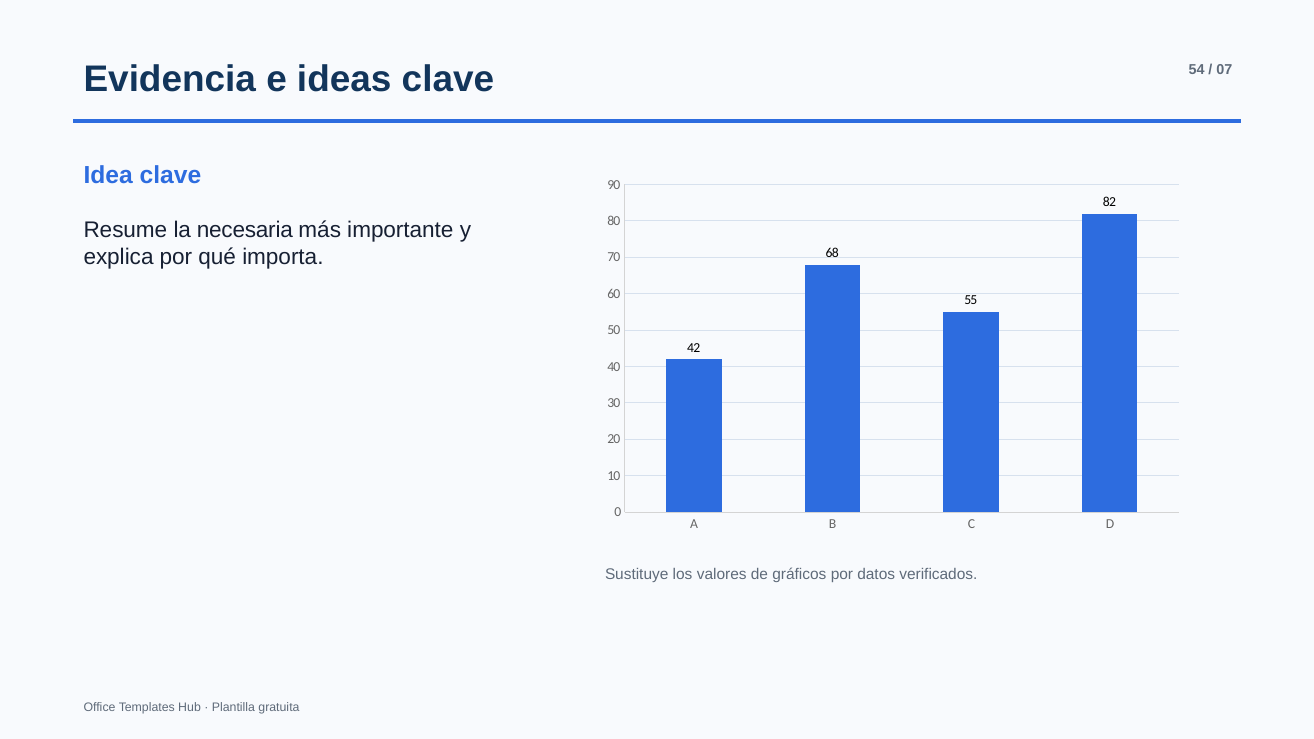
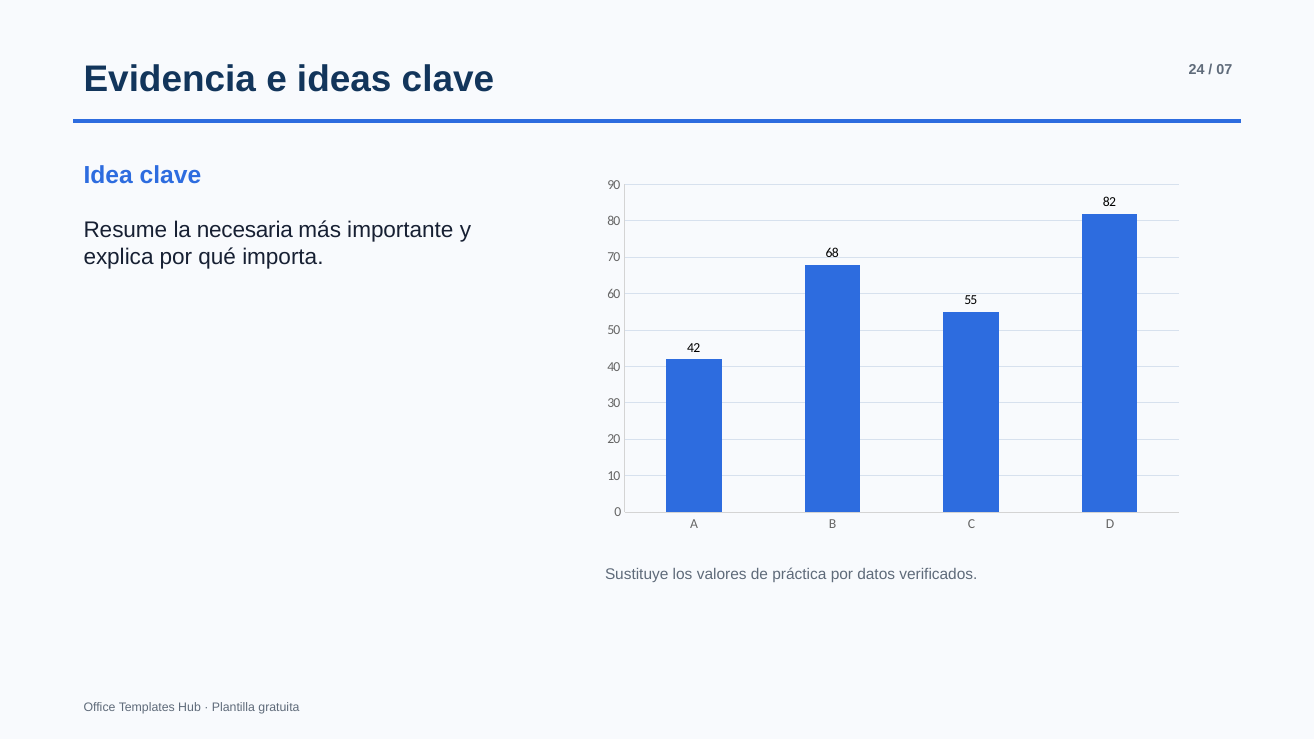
54: 54 -> 24
gráficos: gráficos -> práctica
